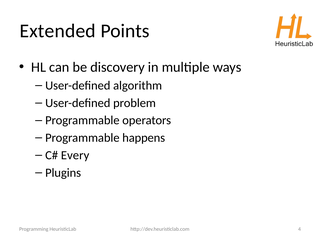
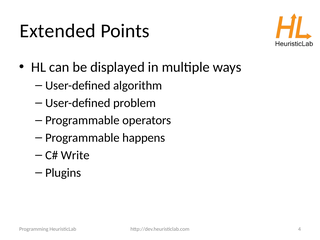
discovery: discovery -> displayed
Every: Every -> Write
